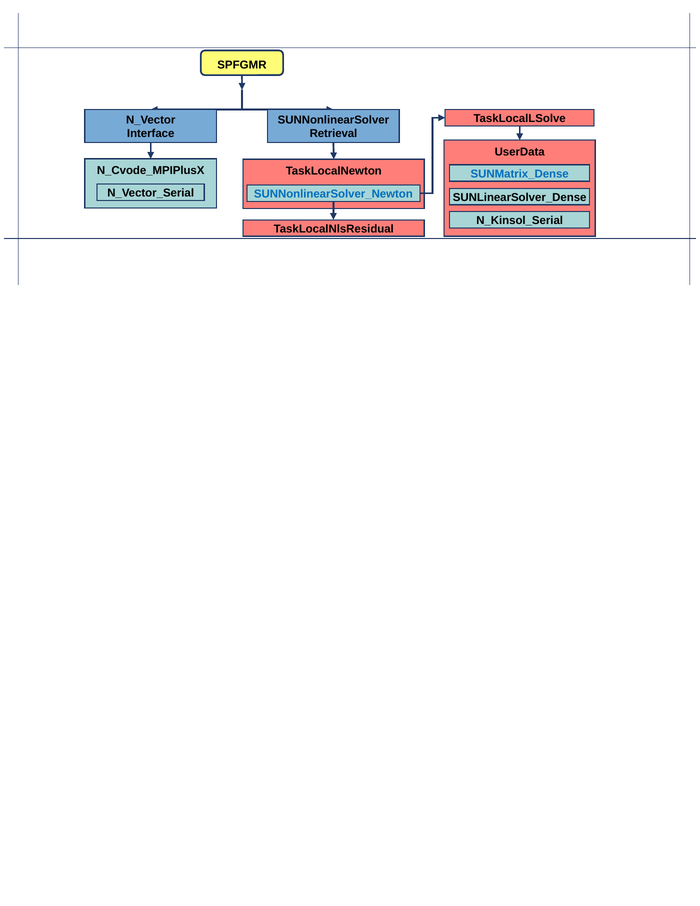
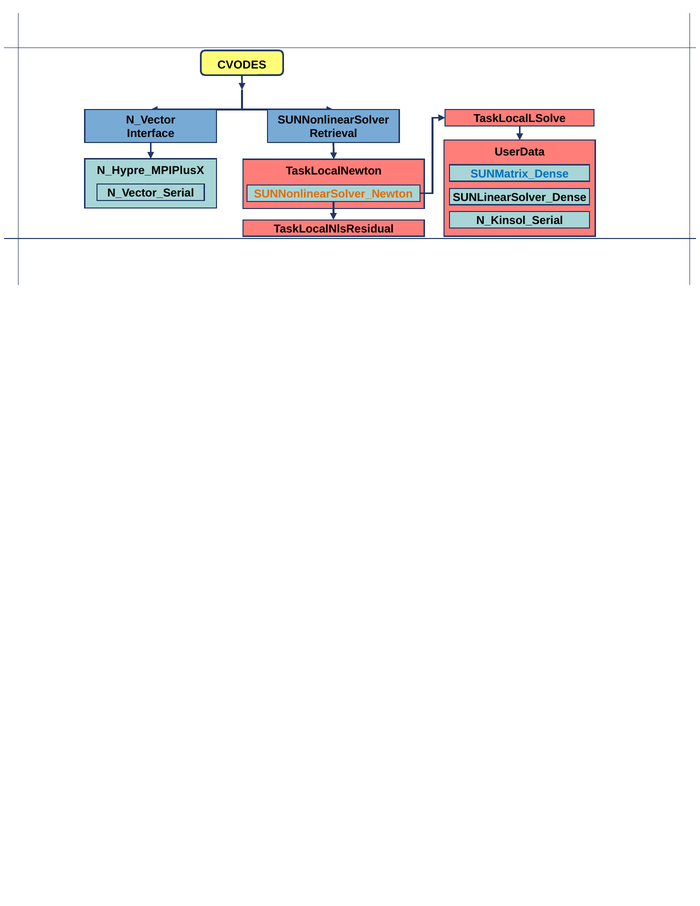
SPFGMR: SPFGMR -> CVODES
N_Cvode_MPIPlusX: N_Cvode_MPIPlusX -> N_Hypre_MPIPlusX
SUNNonlinearSolver_Newton colour: blue -> orange
